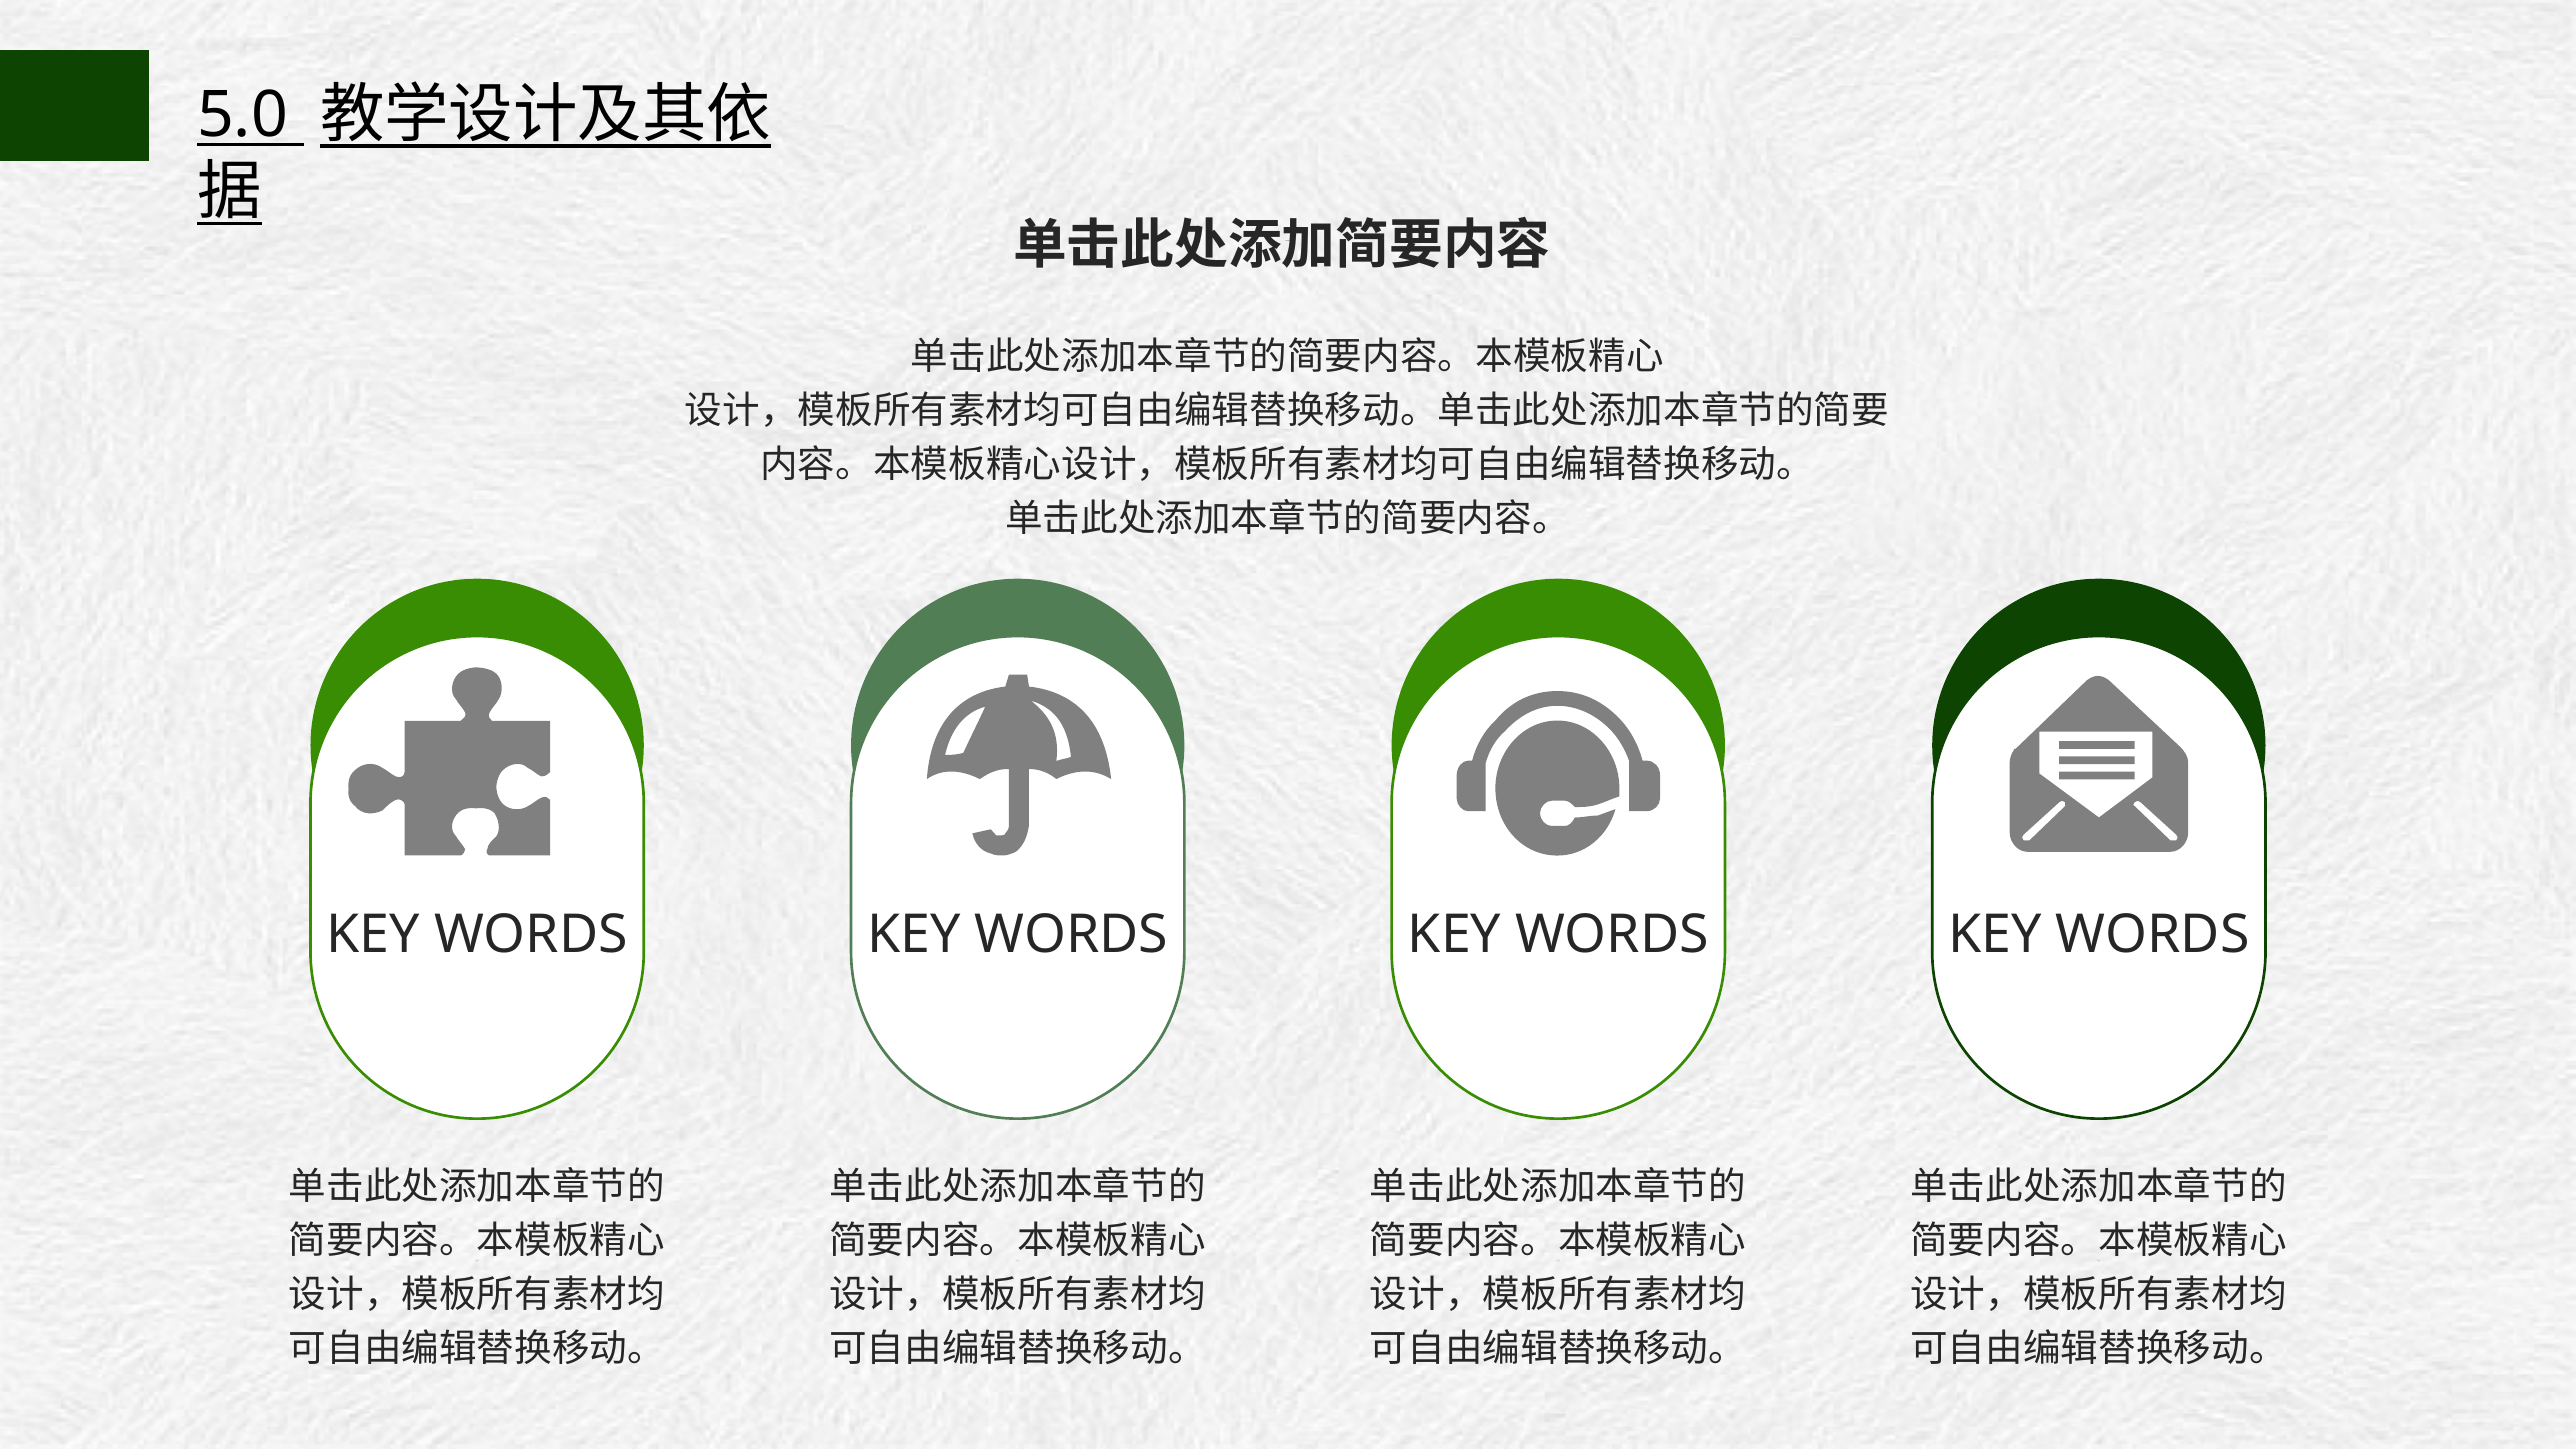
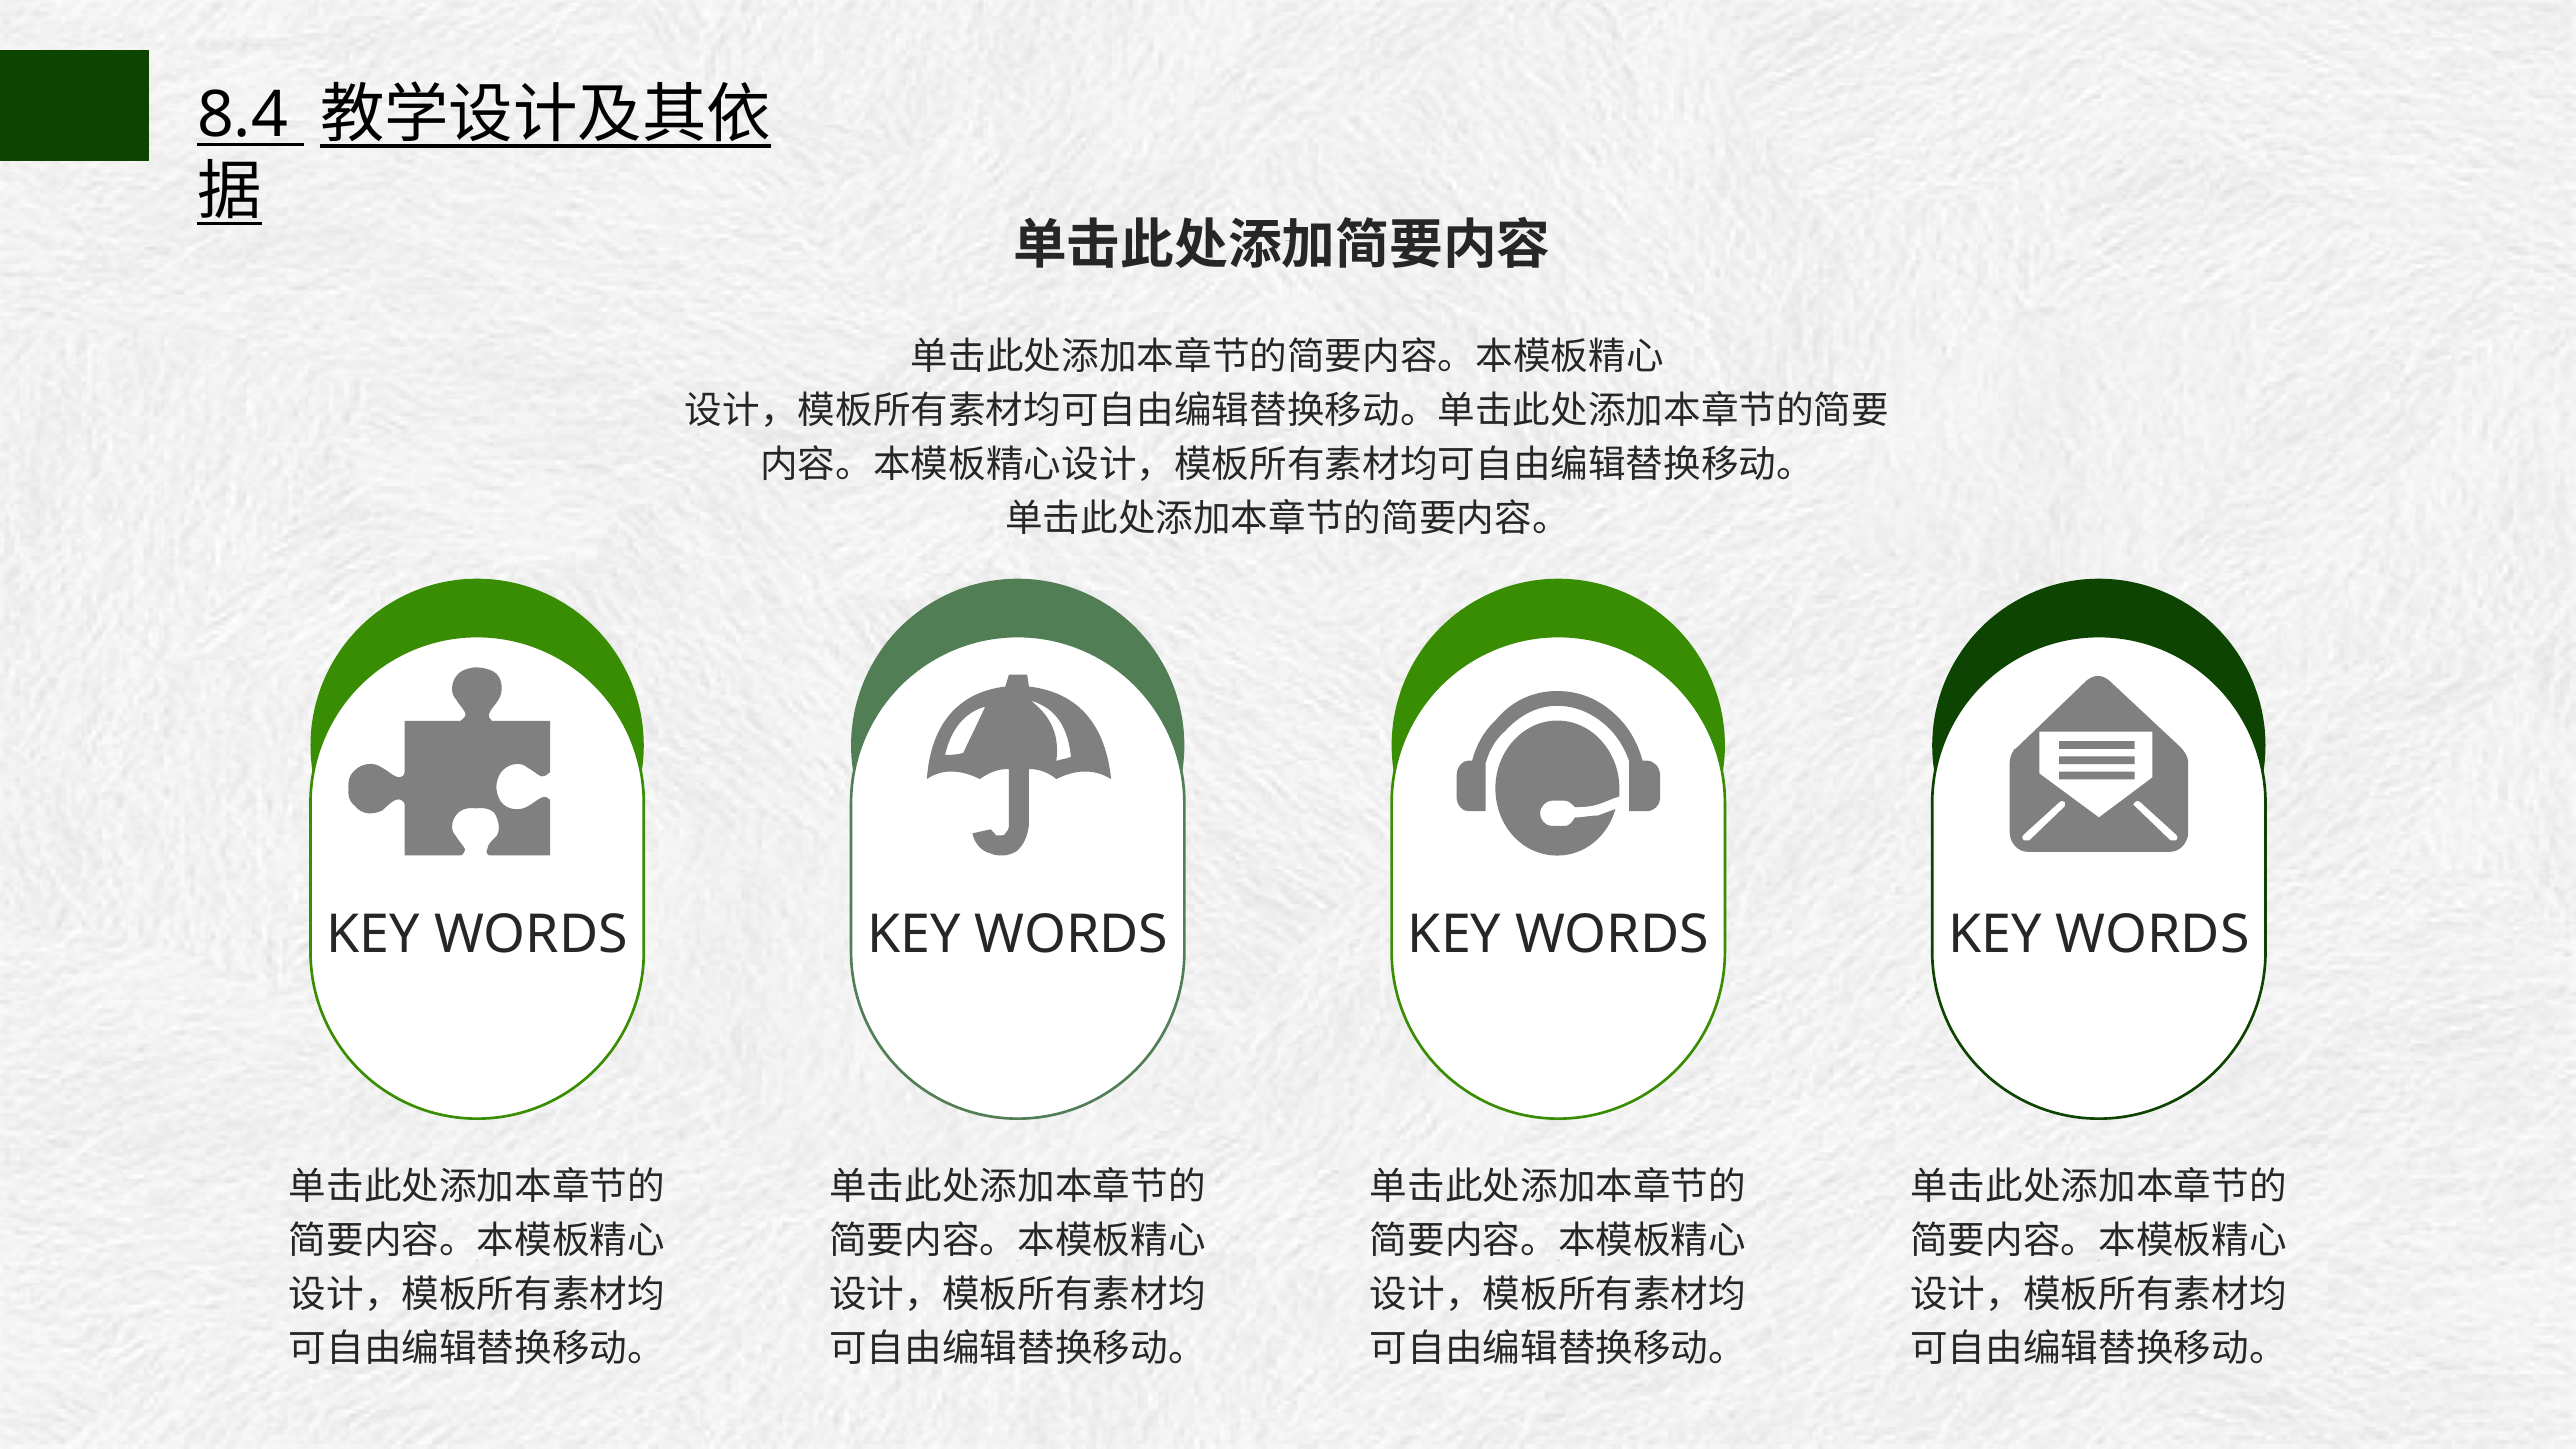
5.0: 5.0 -> 8.4
